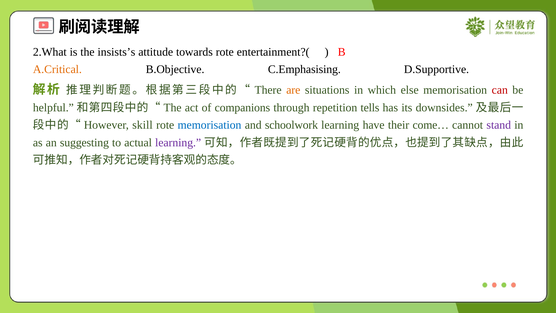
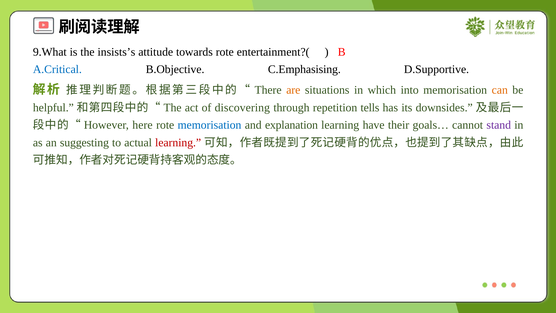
2.What: 2.What -> 9.What
A.Critical colour: orange -> blue
else: else -> into
can colour: red -> orange
companions: companions -> discovering
skill: skill -> here
schoolwork: schoolwork -> explanation
come…: come… -> goals…
learning at (178, 142) colour: purple -> red
